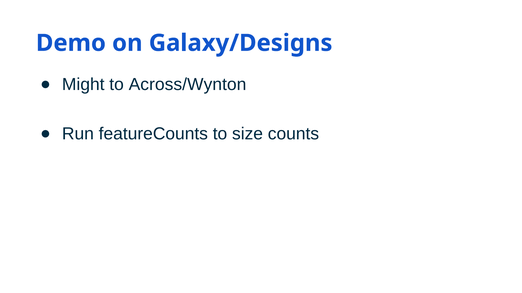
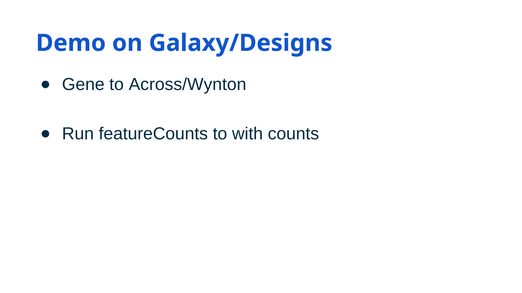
Might: Might -> Gene
size: size -> with
